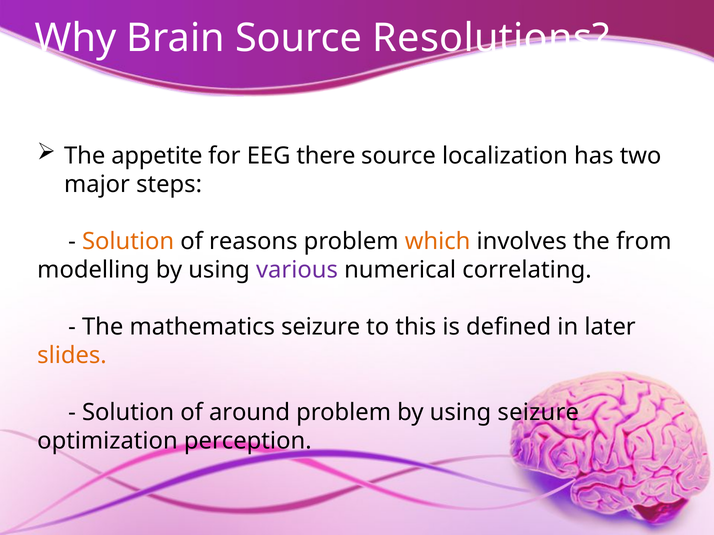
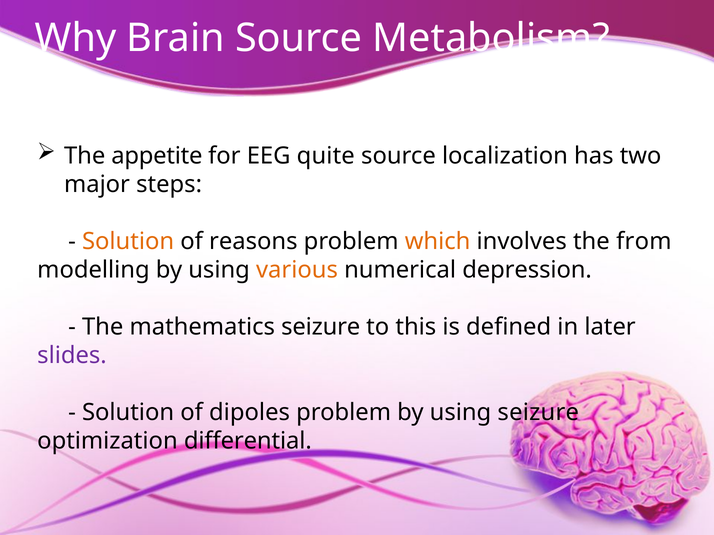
Resolutions: Resolutions -> Metabolism
there: there -> quite
various colour: purple -> orange
correlating: correlating -> depression
slides colour: orange -> purple
around: around -> dipoles
perception: perception -> differential
